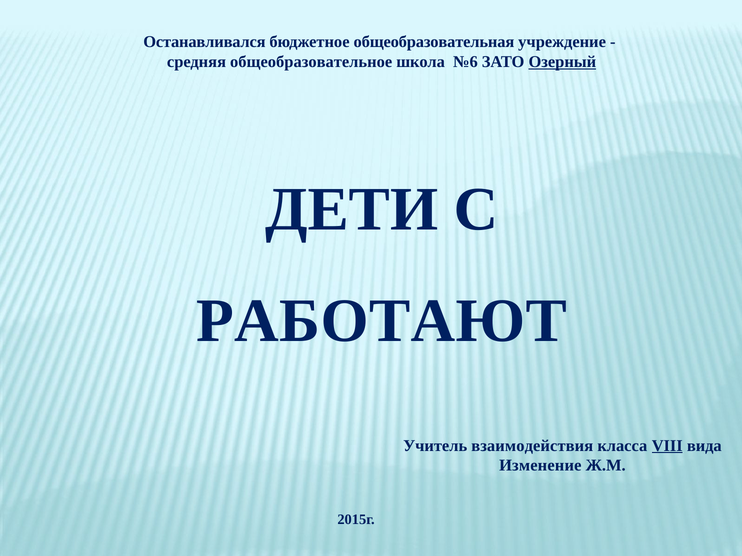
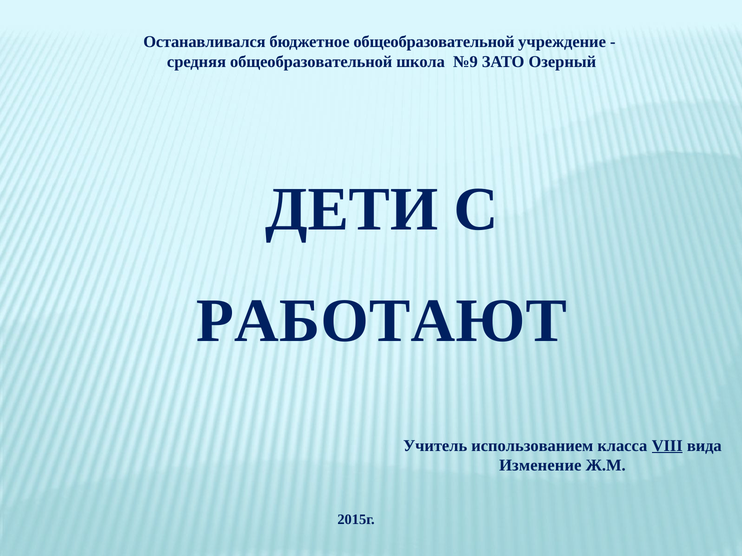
бюджетное общеобразовательная: общеобразовательная -> общеобразовательной
средняя общеобразовательное: общеобразовательное -> общеобразовательной
№6: №6 -> №9
Озерный underline: present -> none
взаимодействия: взаимодействия -> использованием
